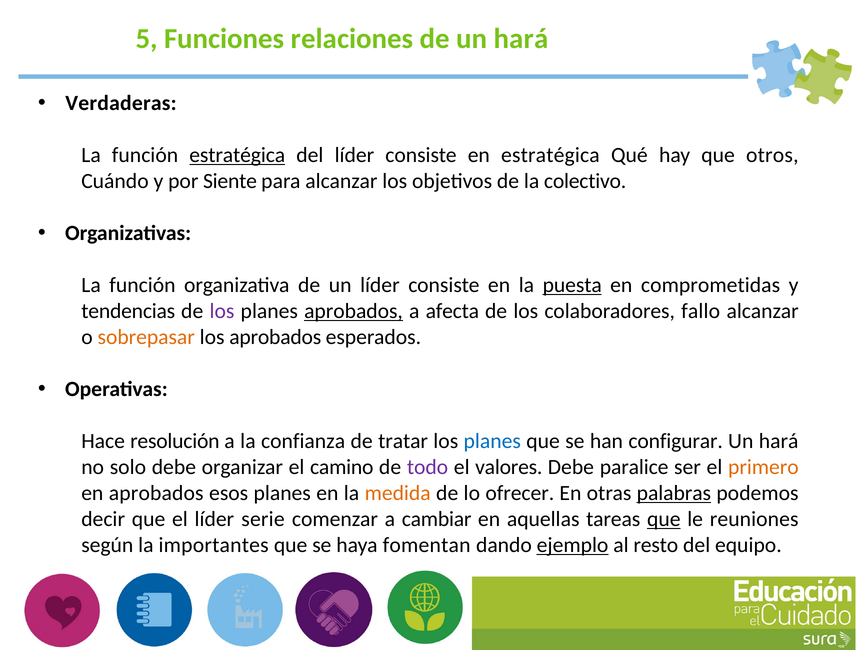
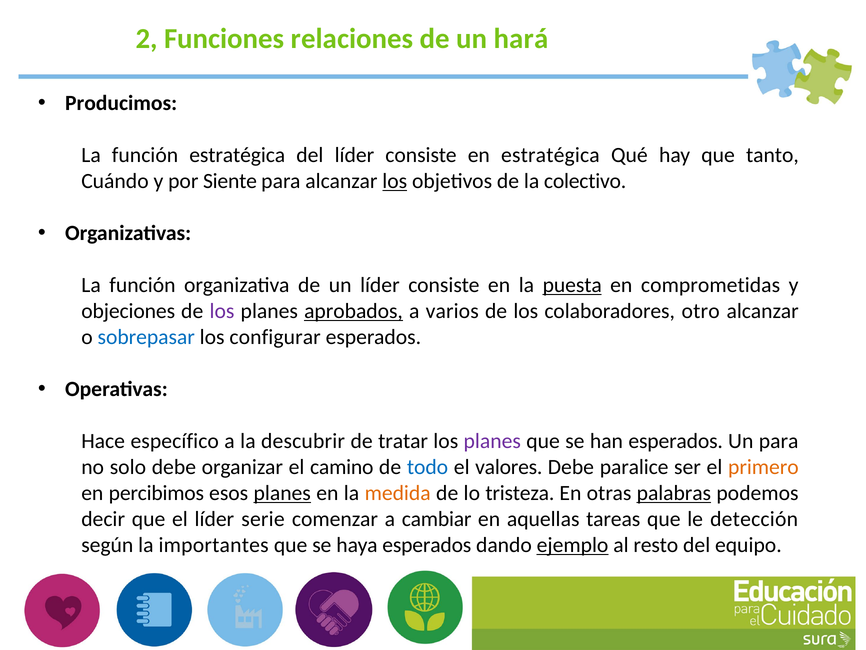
5: 5 -> 2
Verdaderas: Verdaderas -> Producimos
estratégica at (237, 155) underline: present -> none
otros: otros -> tanto
los at (395, 181) underline: none -> present
tendencias: tendencias -> objeciones
afecta: afecta -> varios
fallo: fallo -> otro
sobrepasar colour: orange -> blue
los aprobados: aprobados -> configurar
resolución: resolución -> específico
confianza: confianza -> descubrir
planes at (492, 441) colour: blue -> purple
han configurar: configurar -> esperados
hará at (779, 441): hará -> para
todo colour: purple -> blue
en aprobados: aprobados -> percibimos
planes at (282, 493) underline: none -> present
ofrecer: ofrecer -> tristeza
que at (664, 519) underline: present -> none
reuniones: reuniones -> detección
haya fomentan: fomentan -> esperados
